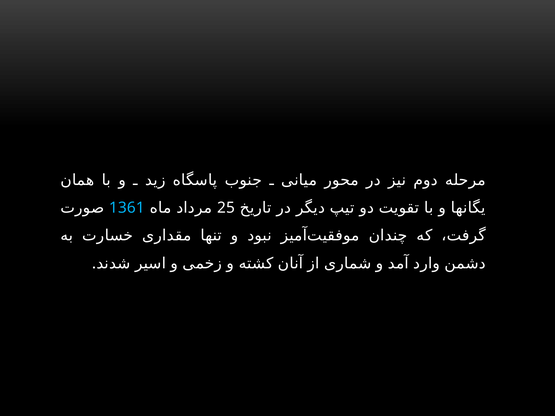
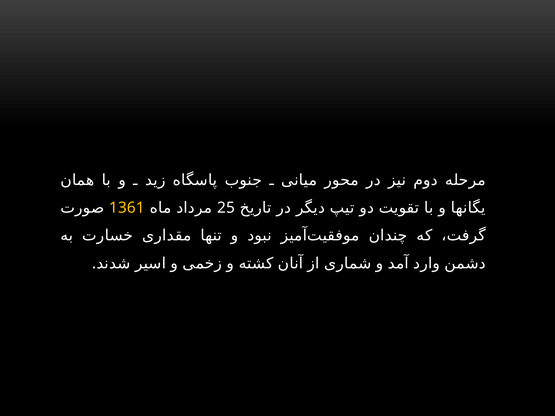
1361 colour: light blue -> yellow
